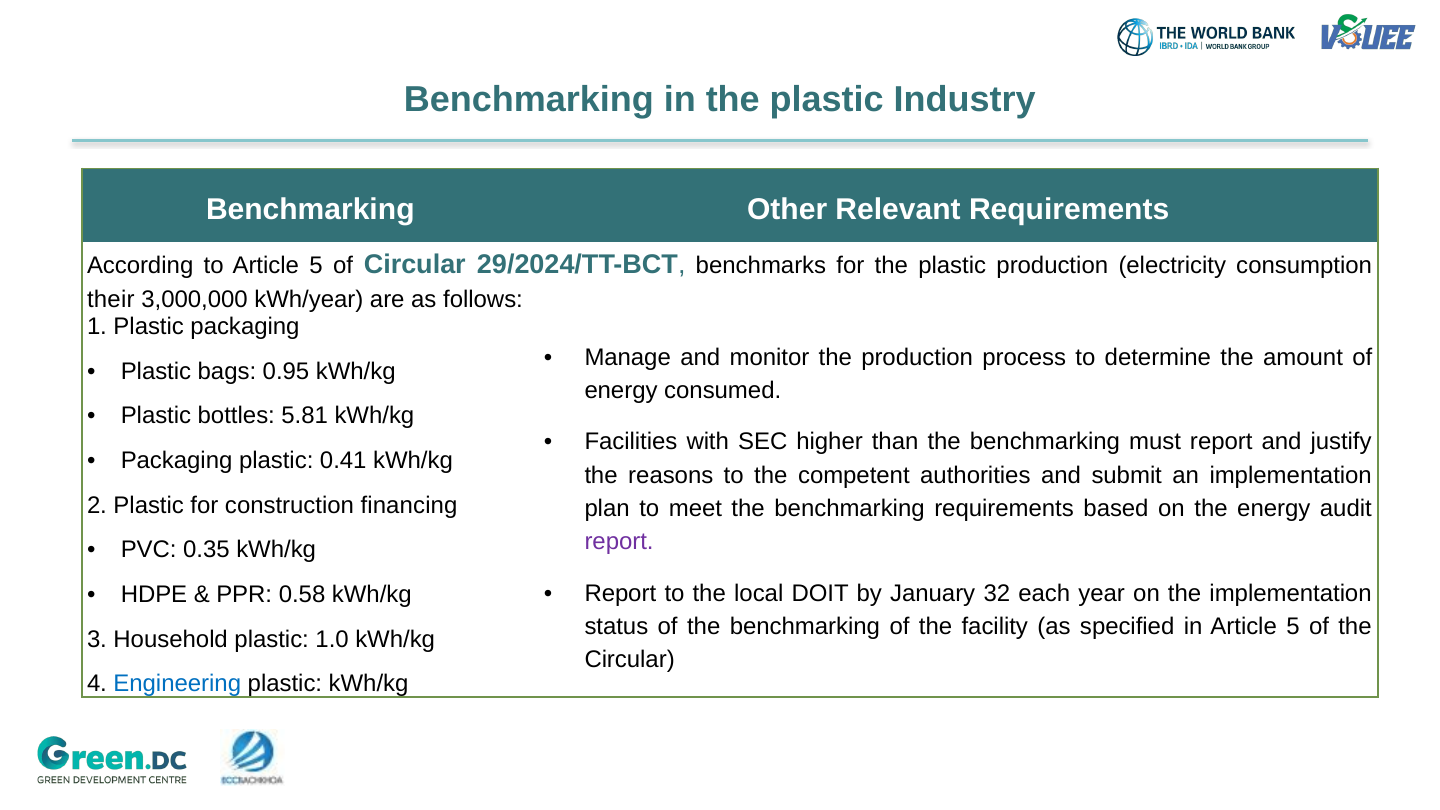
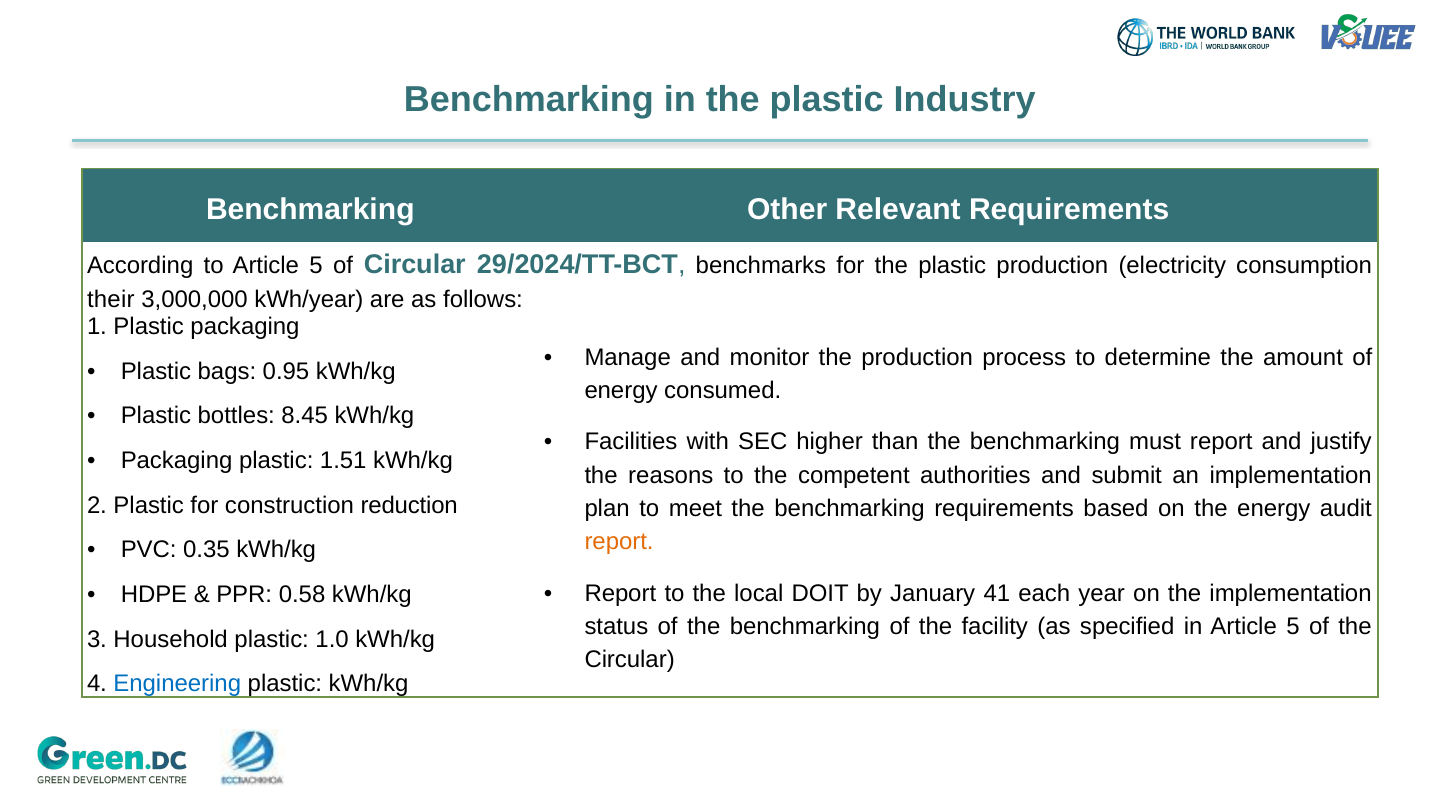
5.81: 5.81 -> 8.45
0.41: 0.41 -> 1.51
financing: financing -> reduction
report at (619, 542) colour: purple -> orange
32: 32 -> 41
